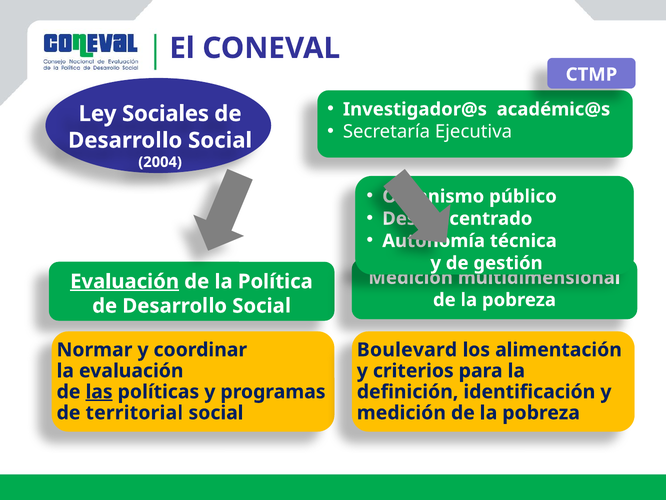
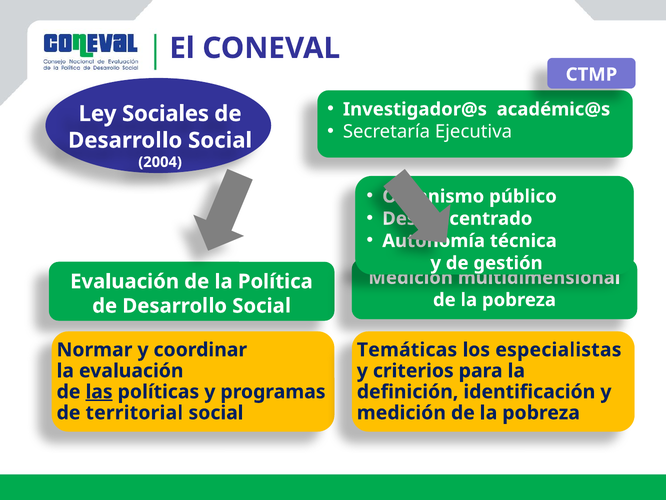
Evaluación at (125, 281) underline: present -> none
Boulevard: Boulevard -> Temáticas
alimentación: alimentación -> especialistas
